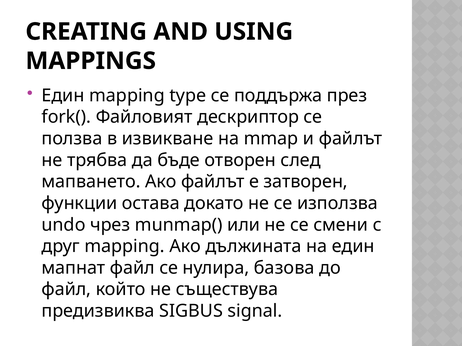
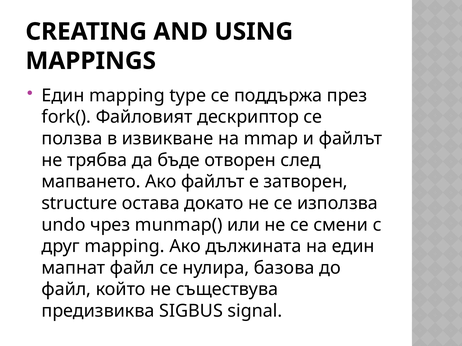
функции: функции -> structure
